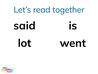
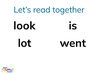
said: said -> look
